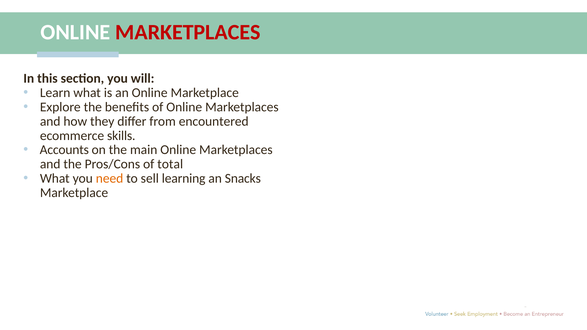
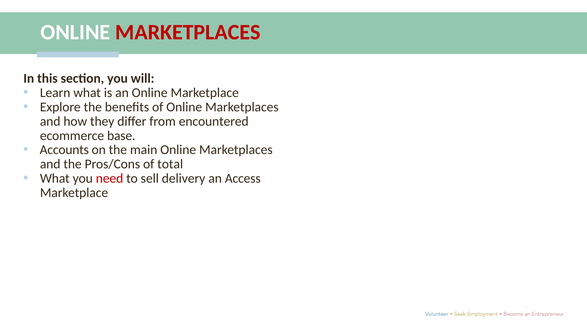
skills: skills -> base
need colour: orange -> red
learning: learning -> delivery
Snacks: Snacks -> Access
